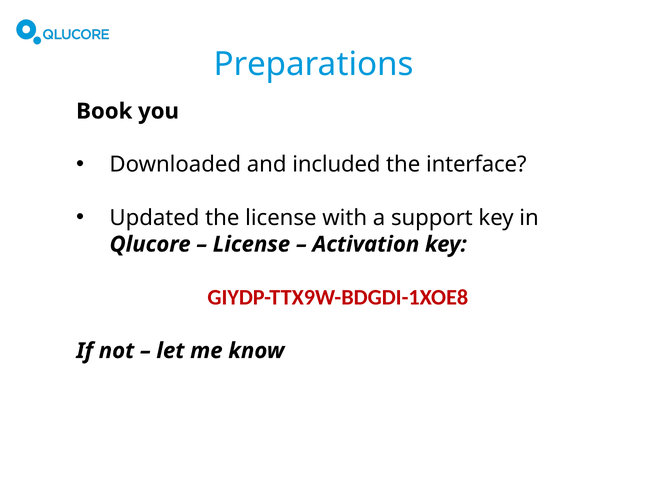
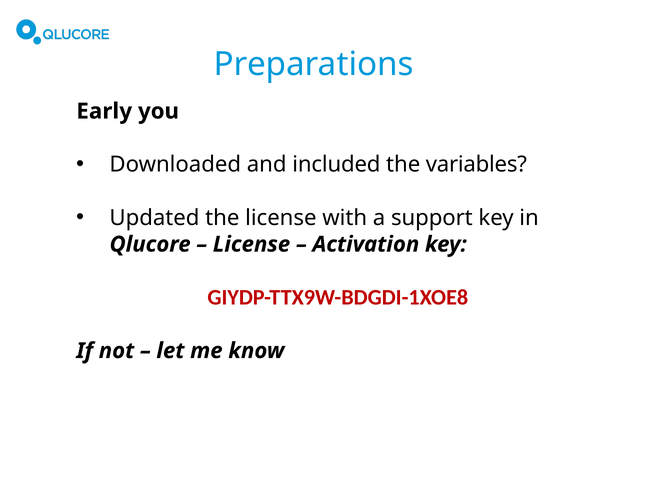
Book: Book -> Early
interface: interface -> variables
